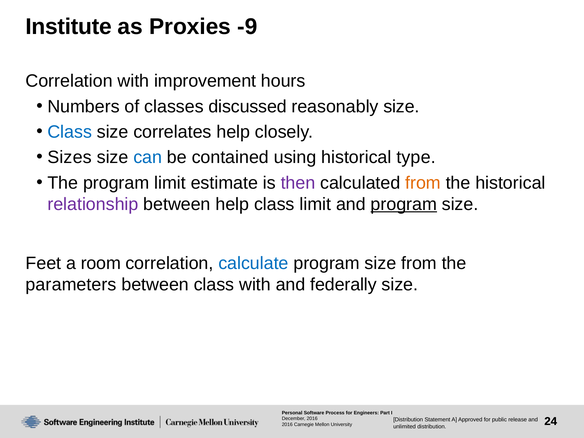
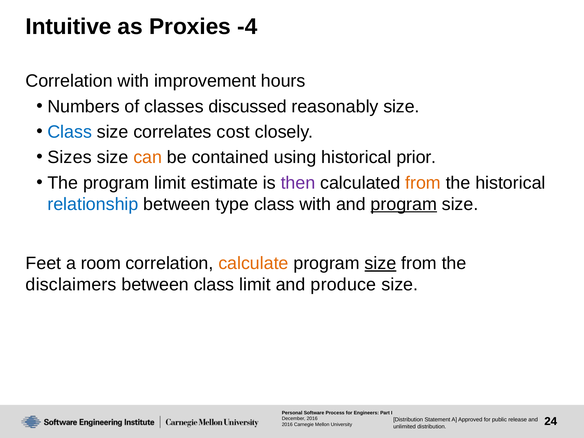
Institute: Institute -> Intuitive
-9: -9 -> -4
correlates help: help -> cost
can colour: blue -> orange
type: type -> prior
relationship colour: purple -> blue
between help: help -> type
class limit: limit -> with
calculate colour: blue -> orange
size at (380, 263) underline: none -> present
parameters: parameters -> disclaimers
class with: with -> limit
federally: federally -> produce
